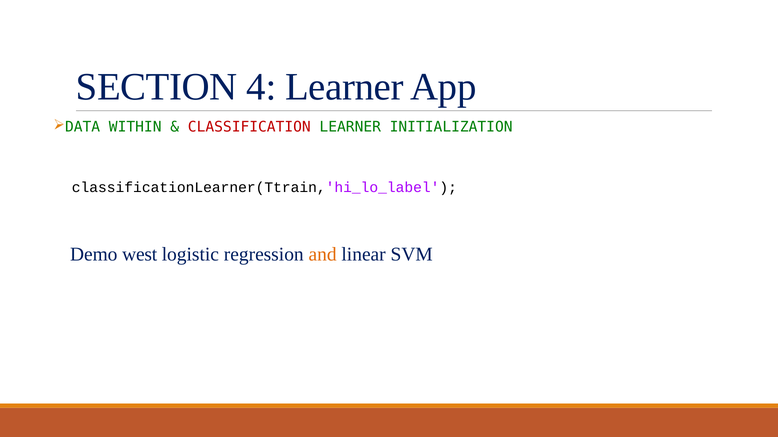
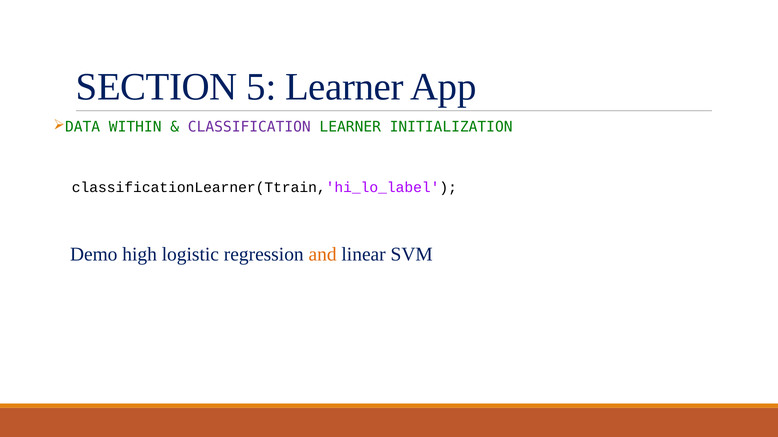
4: 4 -> 5
CLASSIFICATION colour: red -> purple
west: west -> high
